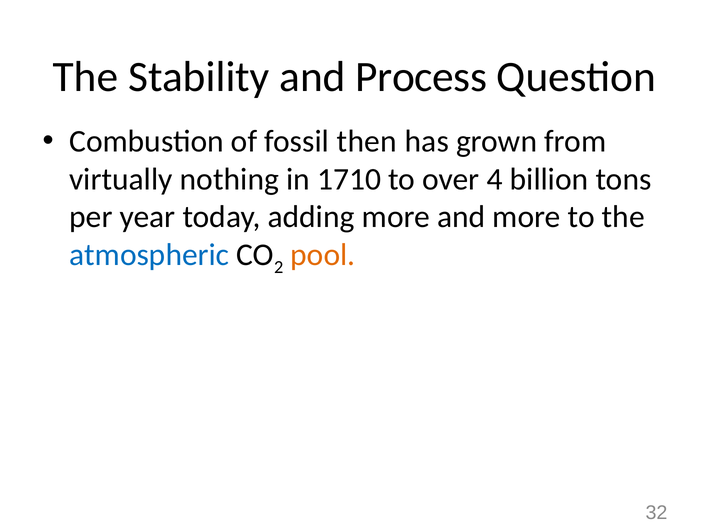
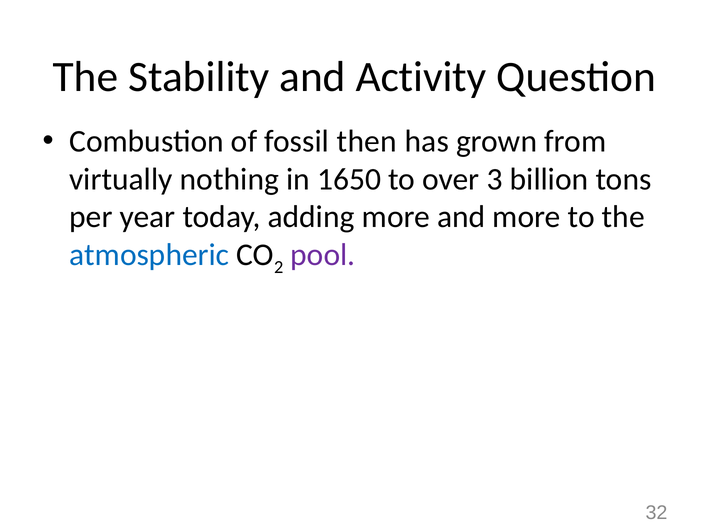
Process: Process -> Activity
1710: 1710 -> 1650
4: 4 -> 3
pool colour: orange -> purple
